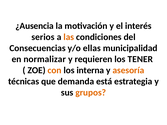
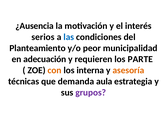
las colour: orange -> blue
Consecuencias: Consecuencias -> Planteamiento
ellas: ellas -> peor
normalizar: normalizar -> adecuación
TENER: TENER -> PARTE
está: está -> aula
grupos colour: orange -> purple
